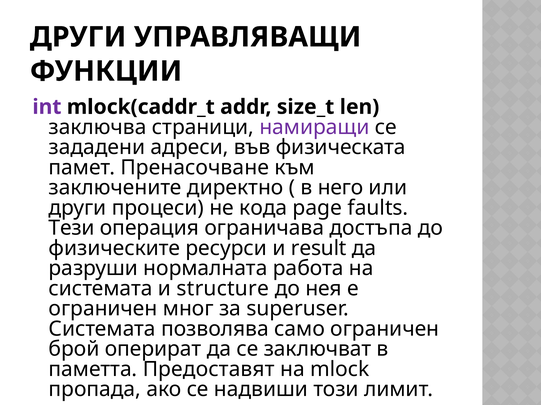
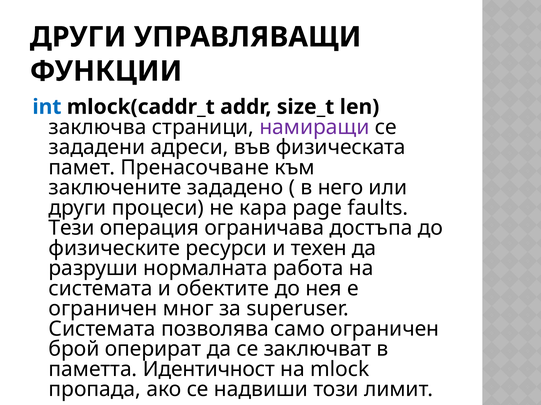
int colour: purple -> blue
директно: директно -> зададено
кода: кода -> кара
result: result -> техен
structure: structure -> обектите
Предоставят: Предоставят -> Идентичност
